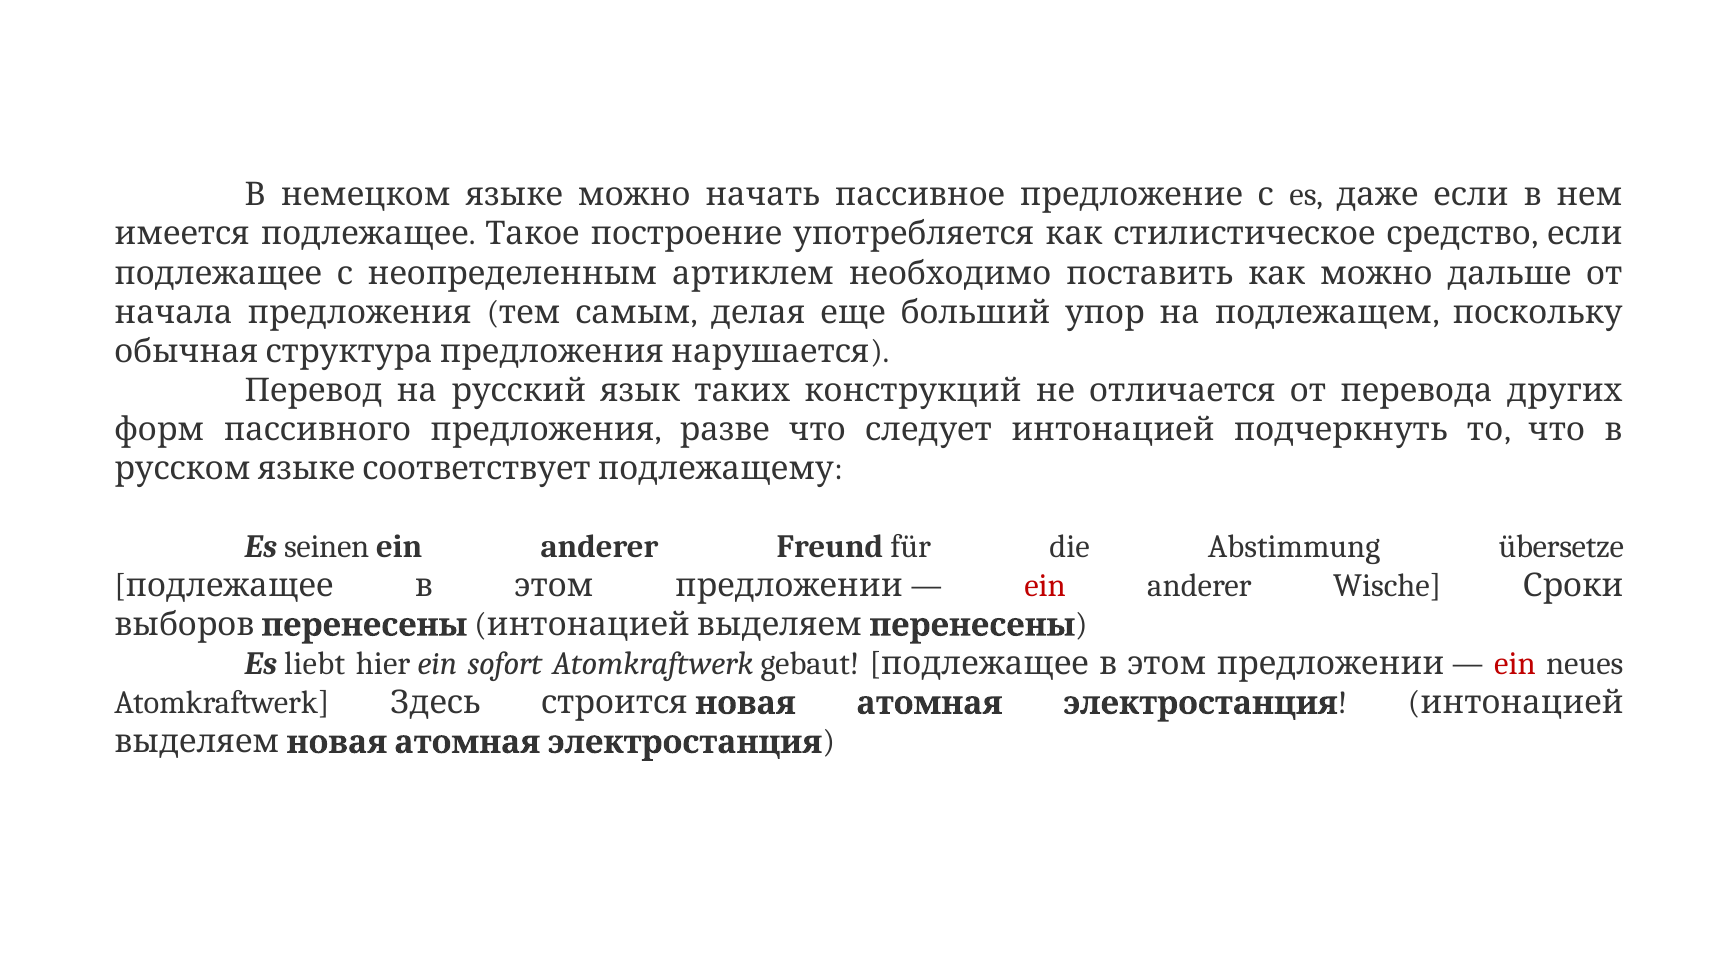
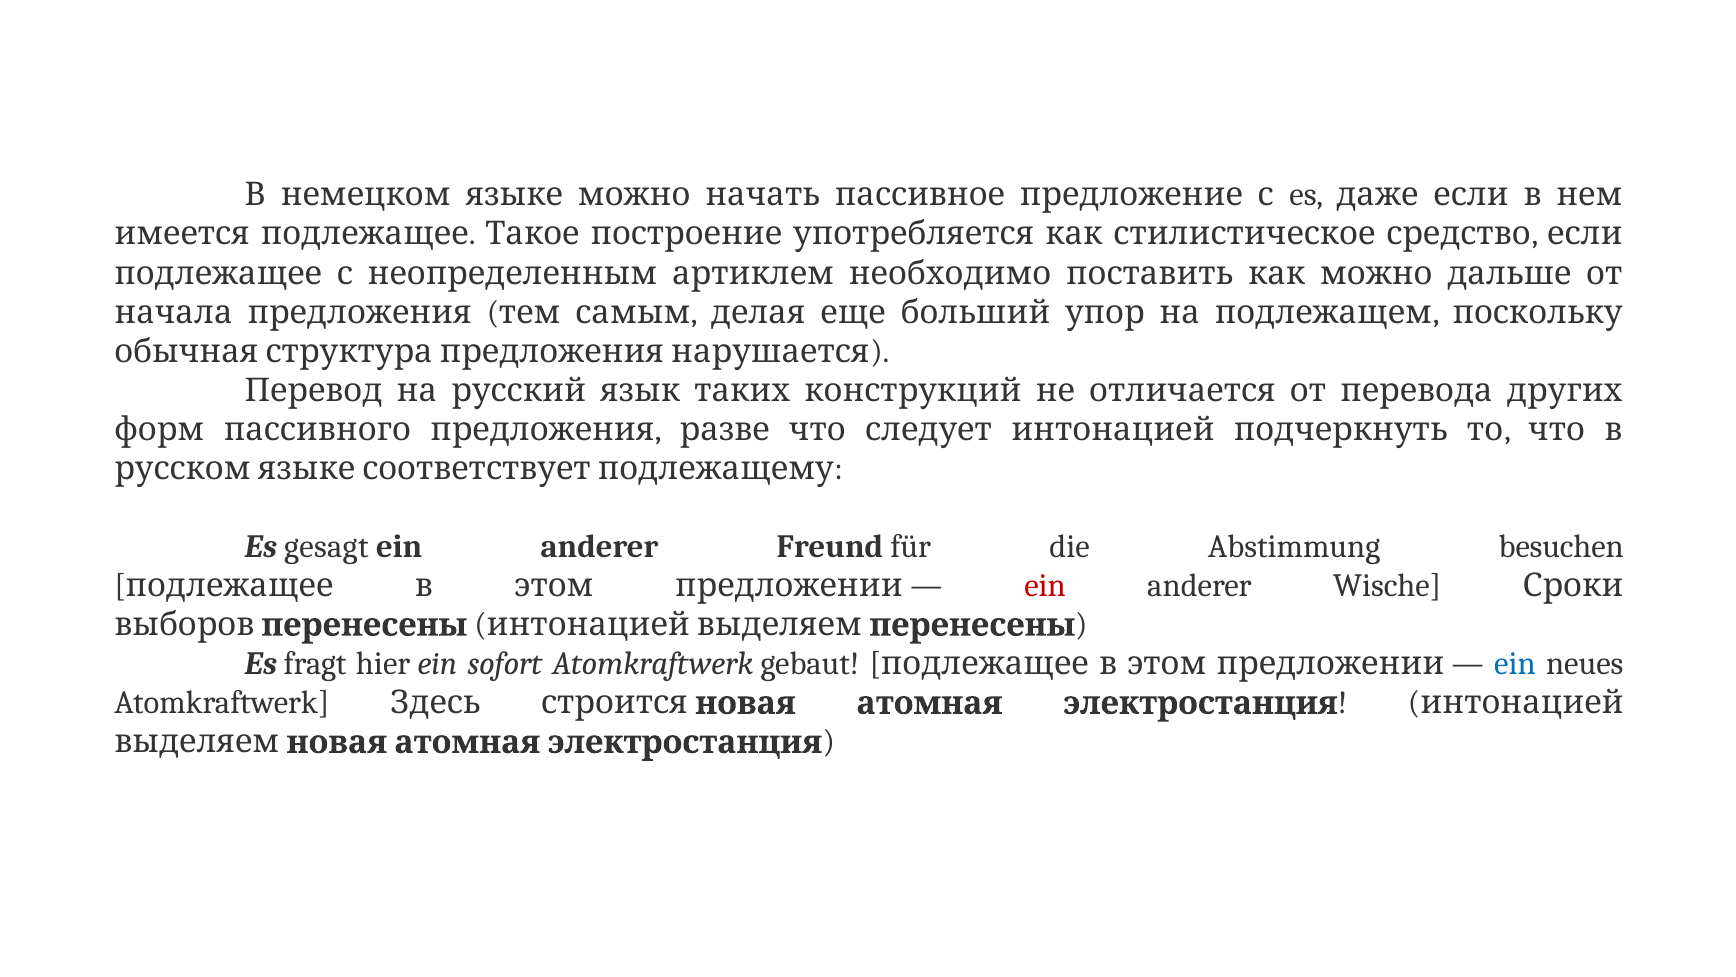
seinen: seinen -> gesagt
übersetze: übersetze -> besuchen
liebt: liebt -> fragt
ein at (1515, 664) colour: red -> blue
